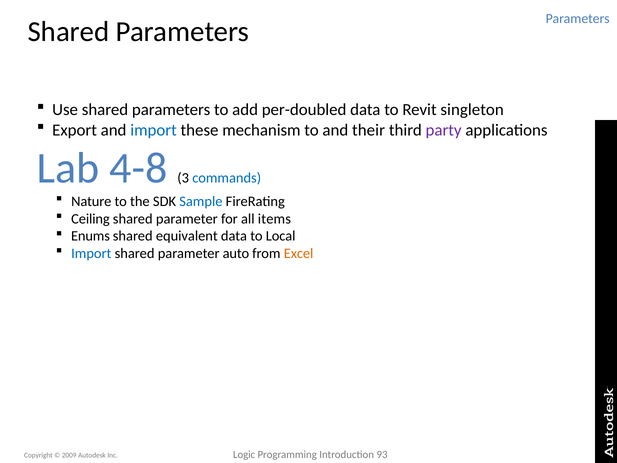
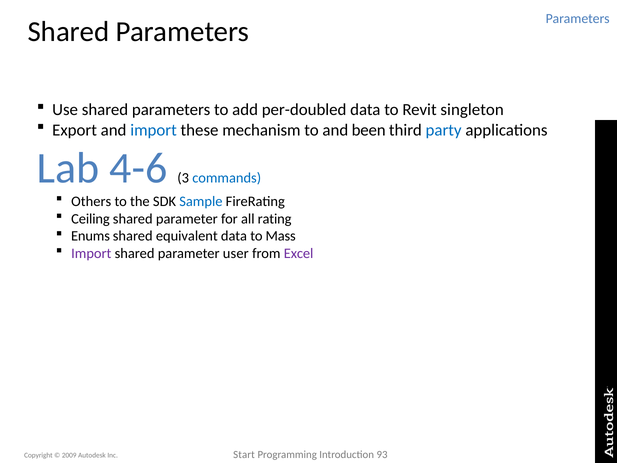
their: their -> been
party colour: purple -> blue
4-8: 4-8 -> 4-6
Nature: Nature -> Others
items: items -> rating
Local: Local -> Mass
Import at (91, 254) colour: blue -> purple
auto: auto -> user
Excel colour: orange -> purple
Logic: Logic -> Start
